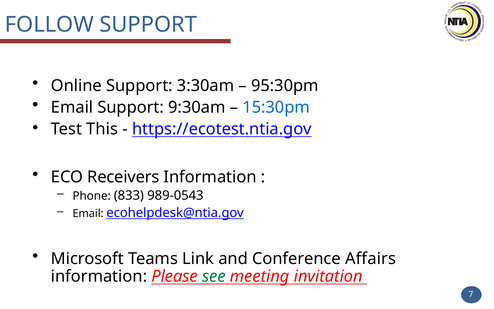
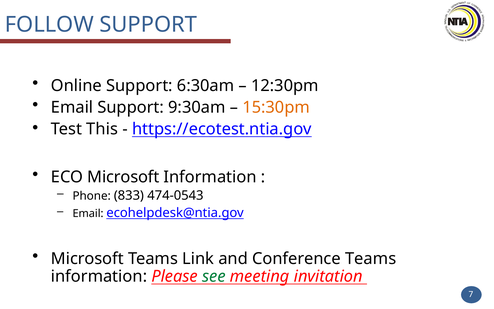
3:30am: 3:30am -> 6:30am
95:30pm: 95:30pm -> 12:30pm
15:30pm colour: blue -> orange
ECO Receivers: Receivers -> Microsoft
989-0543: 989-0543 -> 474-0543
Conference Affairs: Affairs -> Teams
